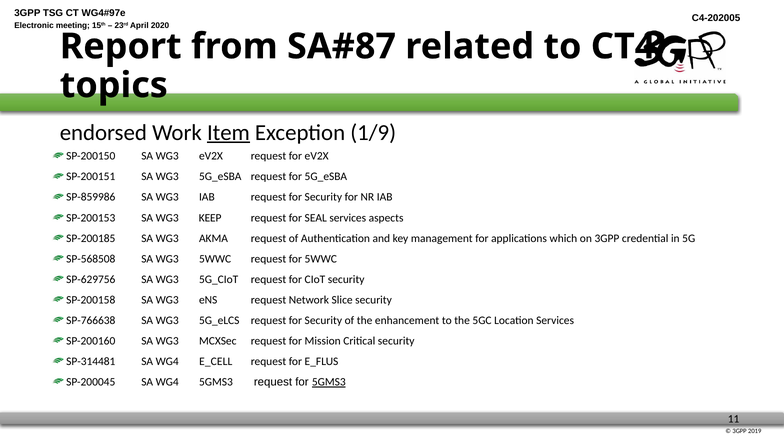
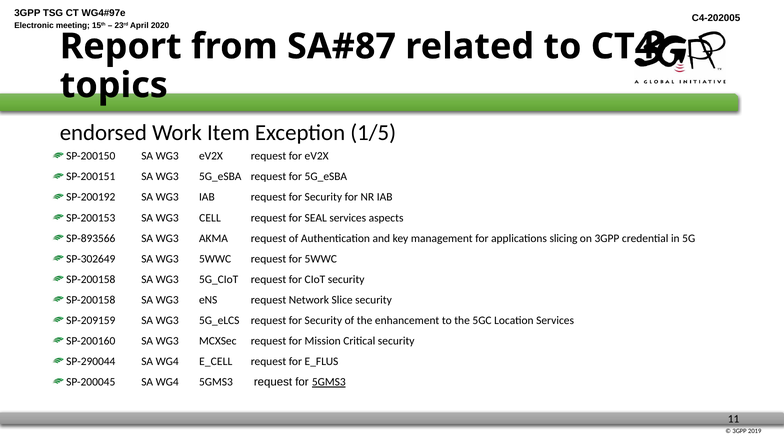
Item underline: present -> none
1/9: 1/9 -> 1/5
SP-859986: SP-859986 -> SP-200192
KEEP: KEEP -> CELL
SP-200185: SP-200185 -> SP-893566
which: which -> slicing
SP-568508: SP-568508 -> SP-302649
SP-629756 at (91, 279): SP-629756 -> SP-200158
SP-766638: SP-766638 -> SP-209159
SP-314481: SP-314481 -> SP-290044
